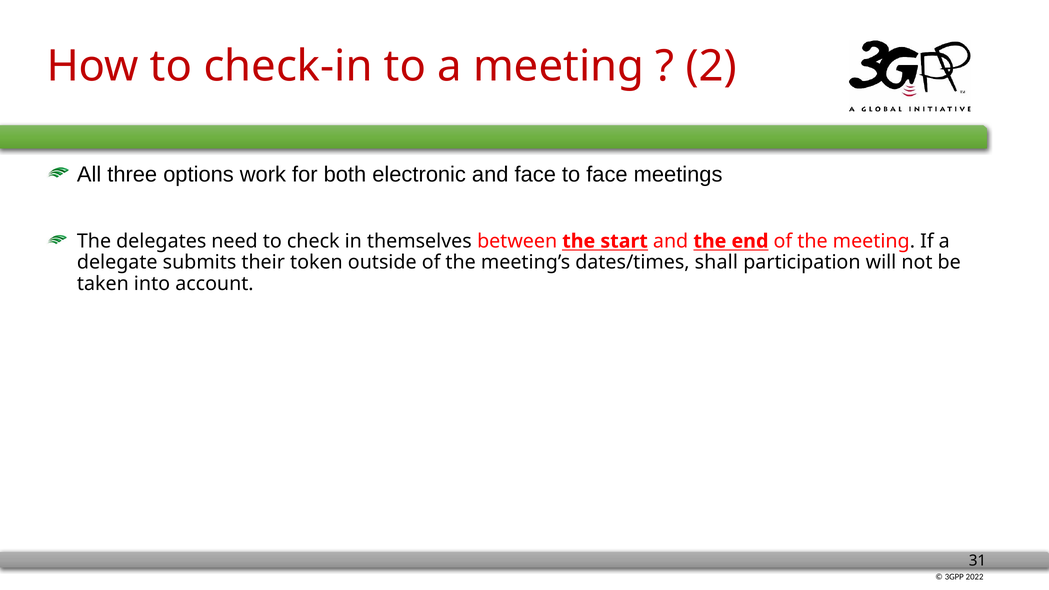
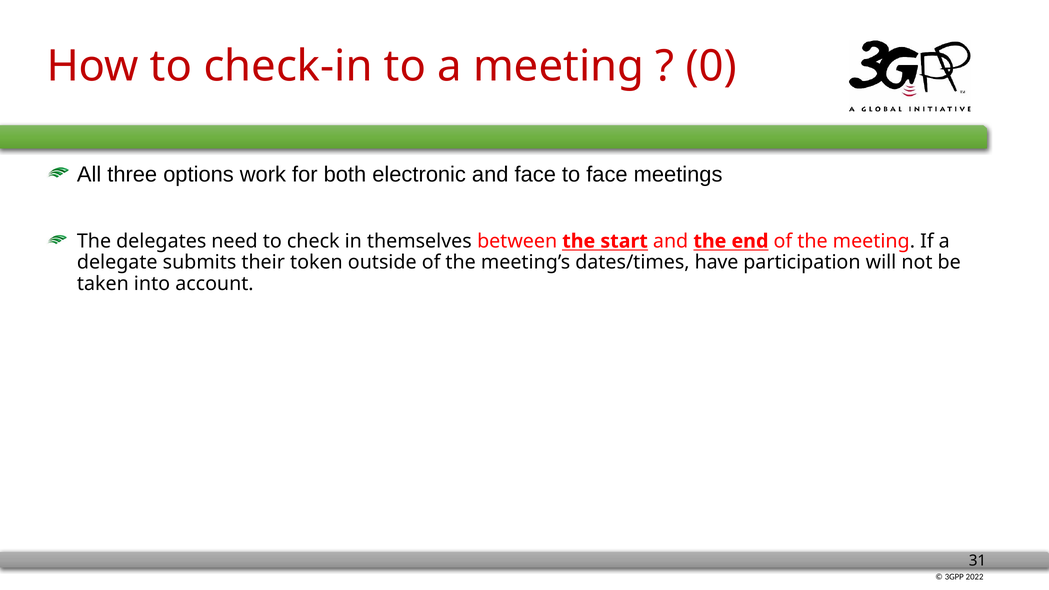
2: 2 -> 0
shall: shall -> have
